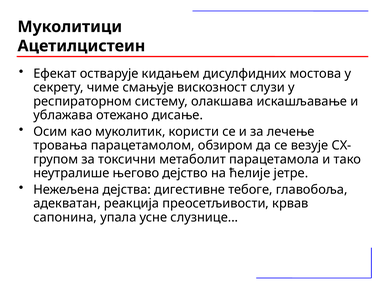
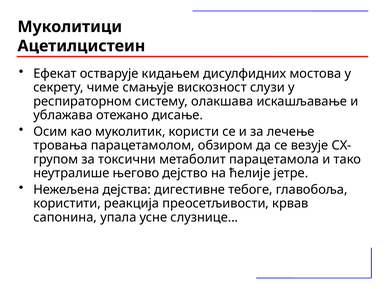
адекватан: адекватан -> користити
